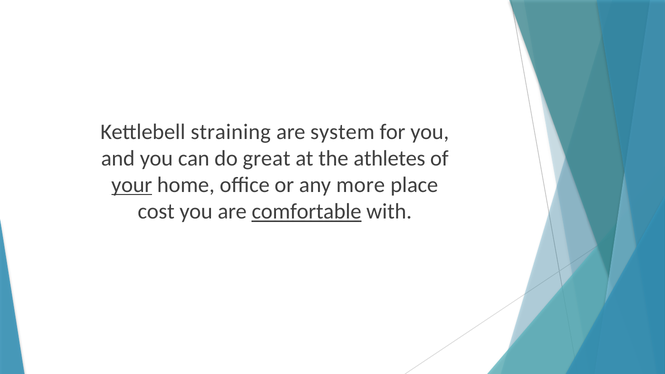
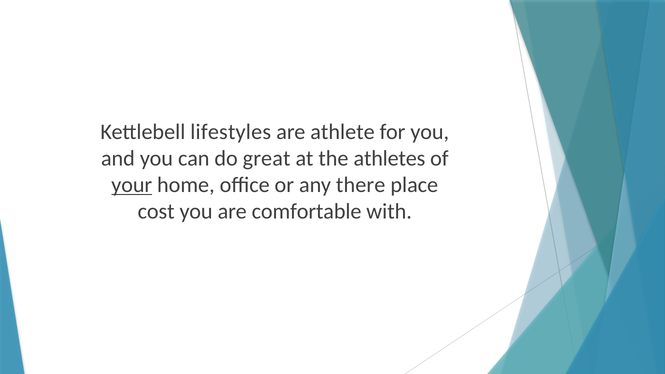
straining: straining -> lifestyles
system: system -> athlete
more: more -> there
comfortable underline: present -> none
